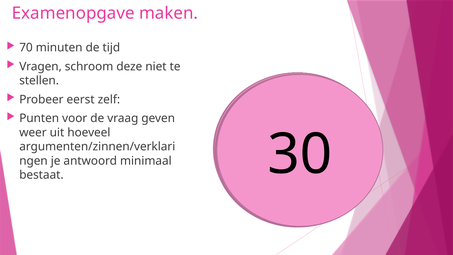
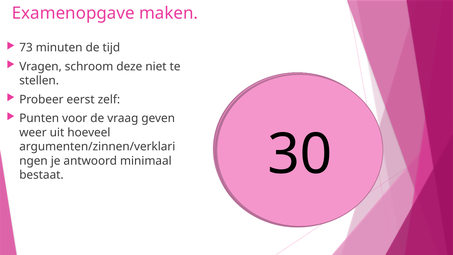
70: 70 -> 73
